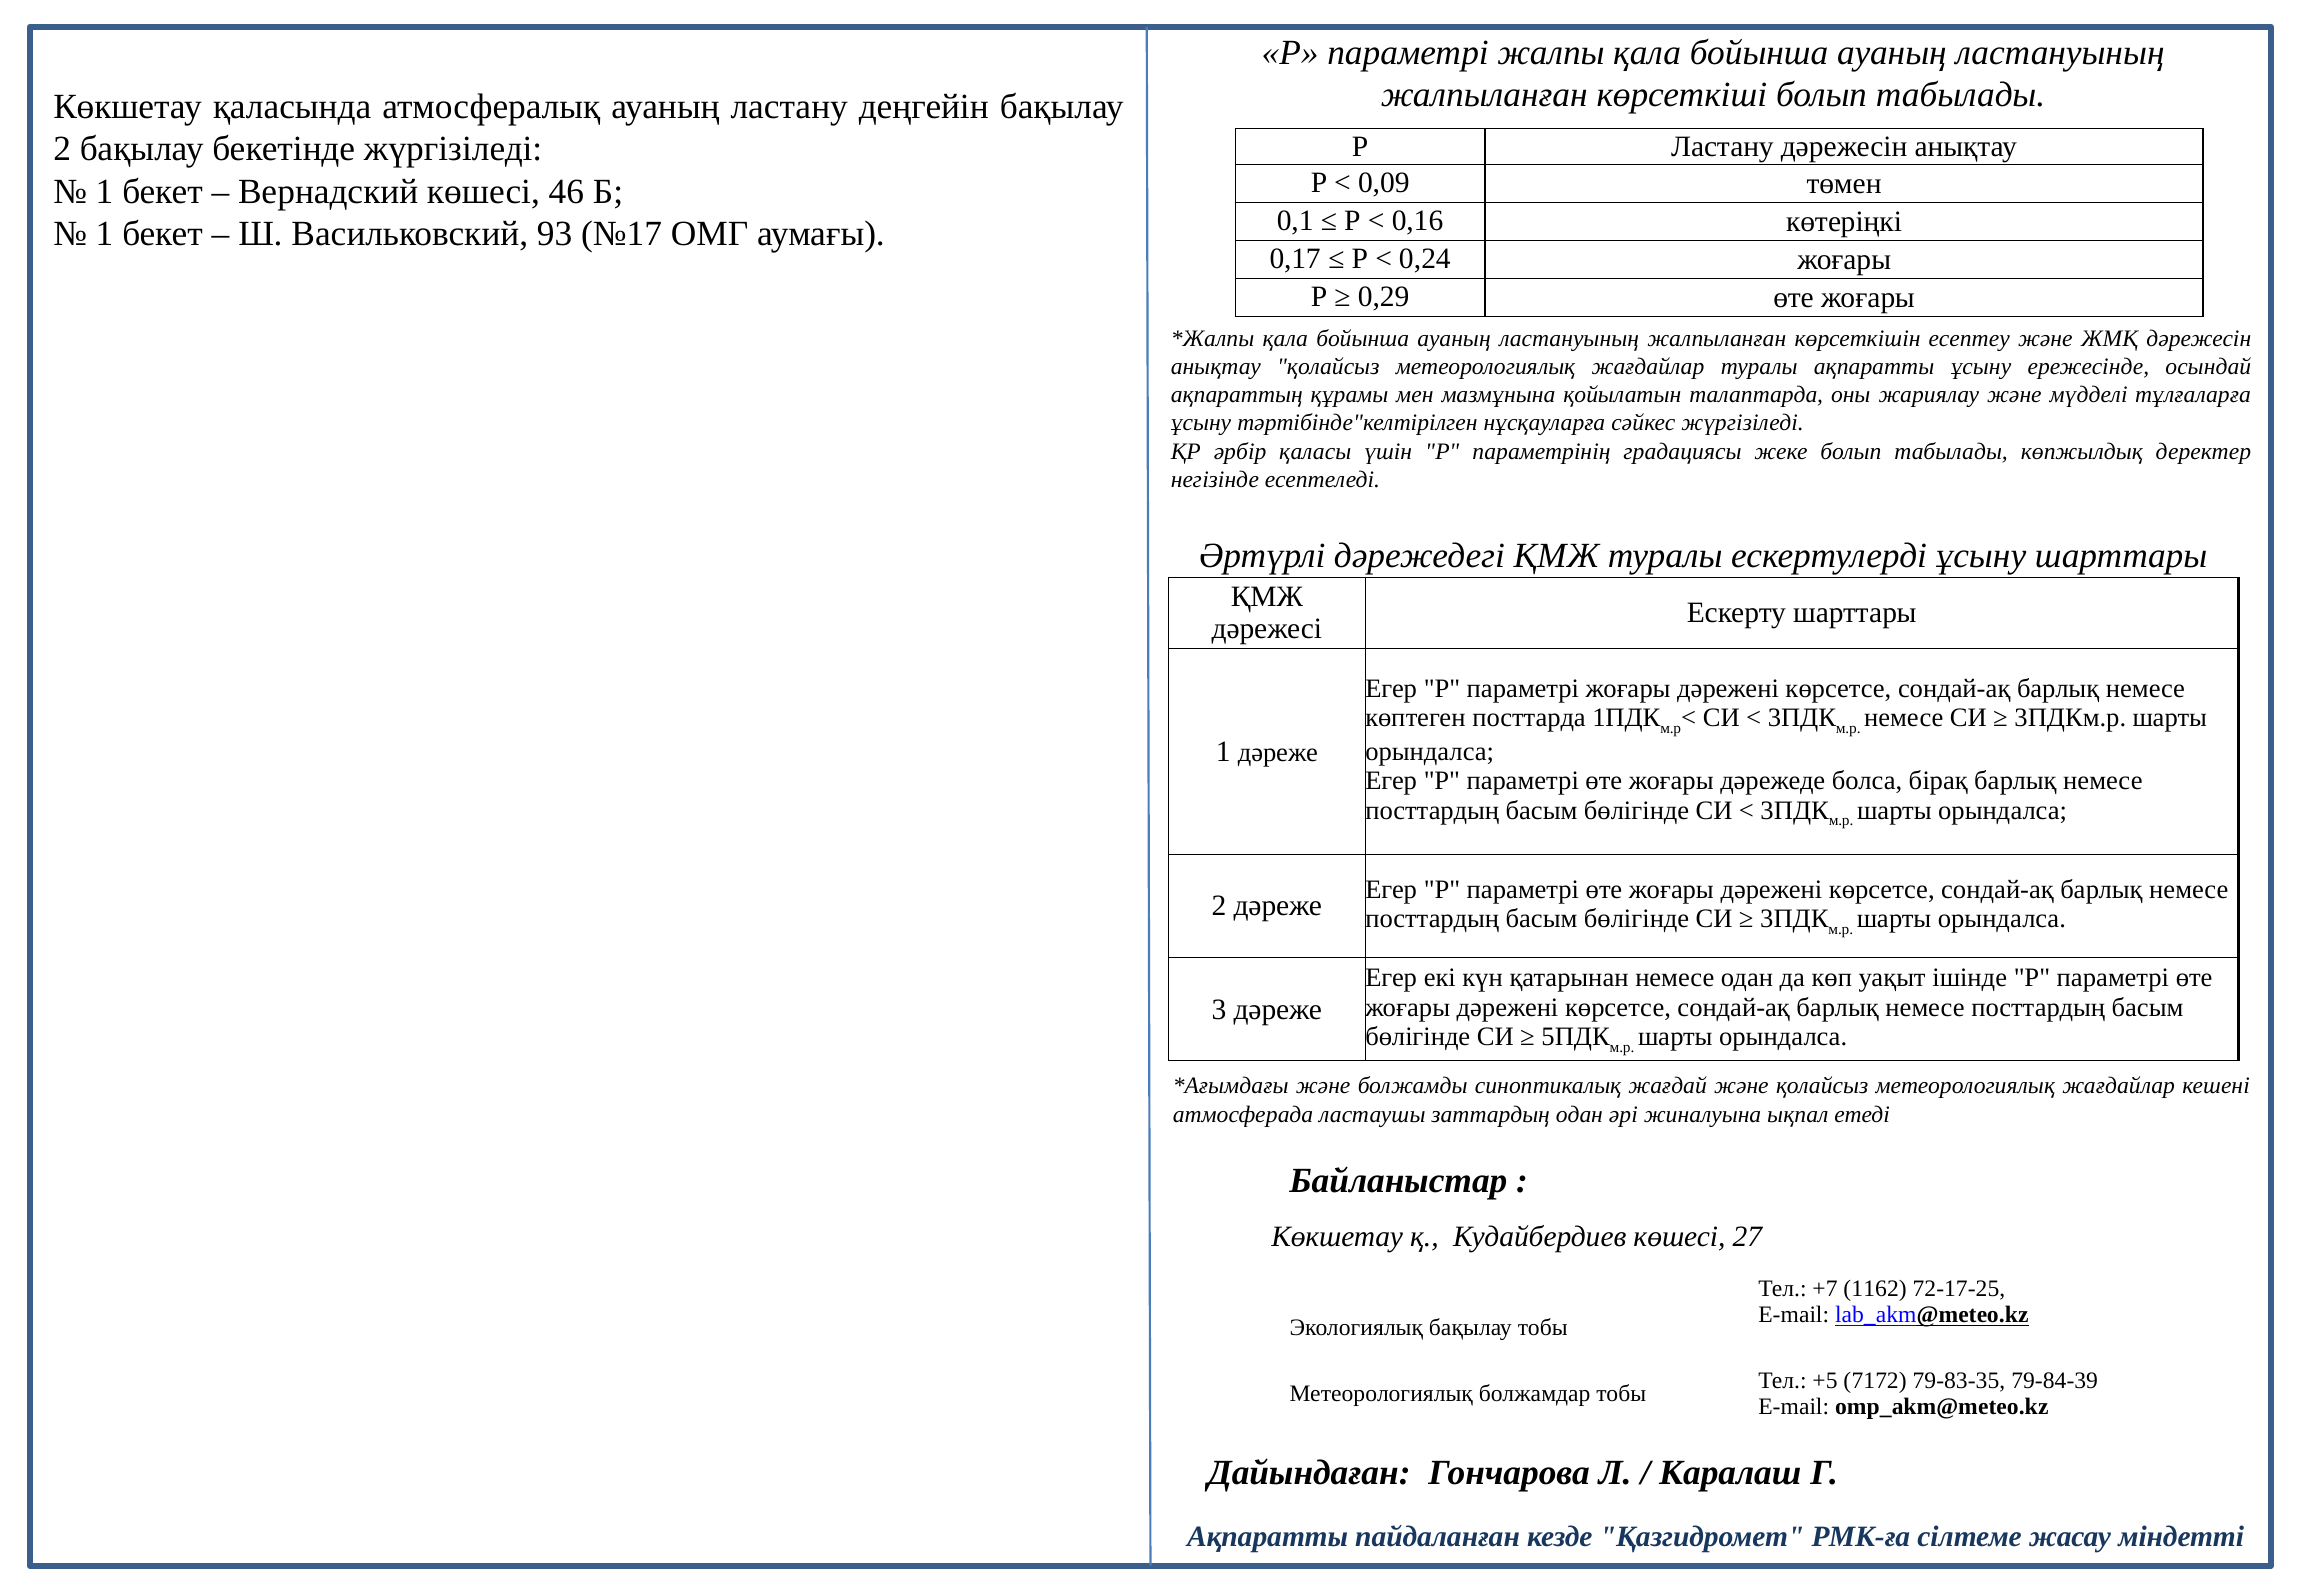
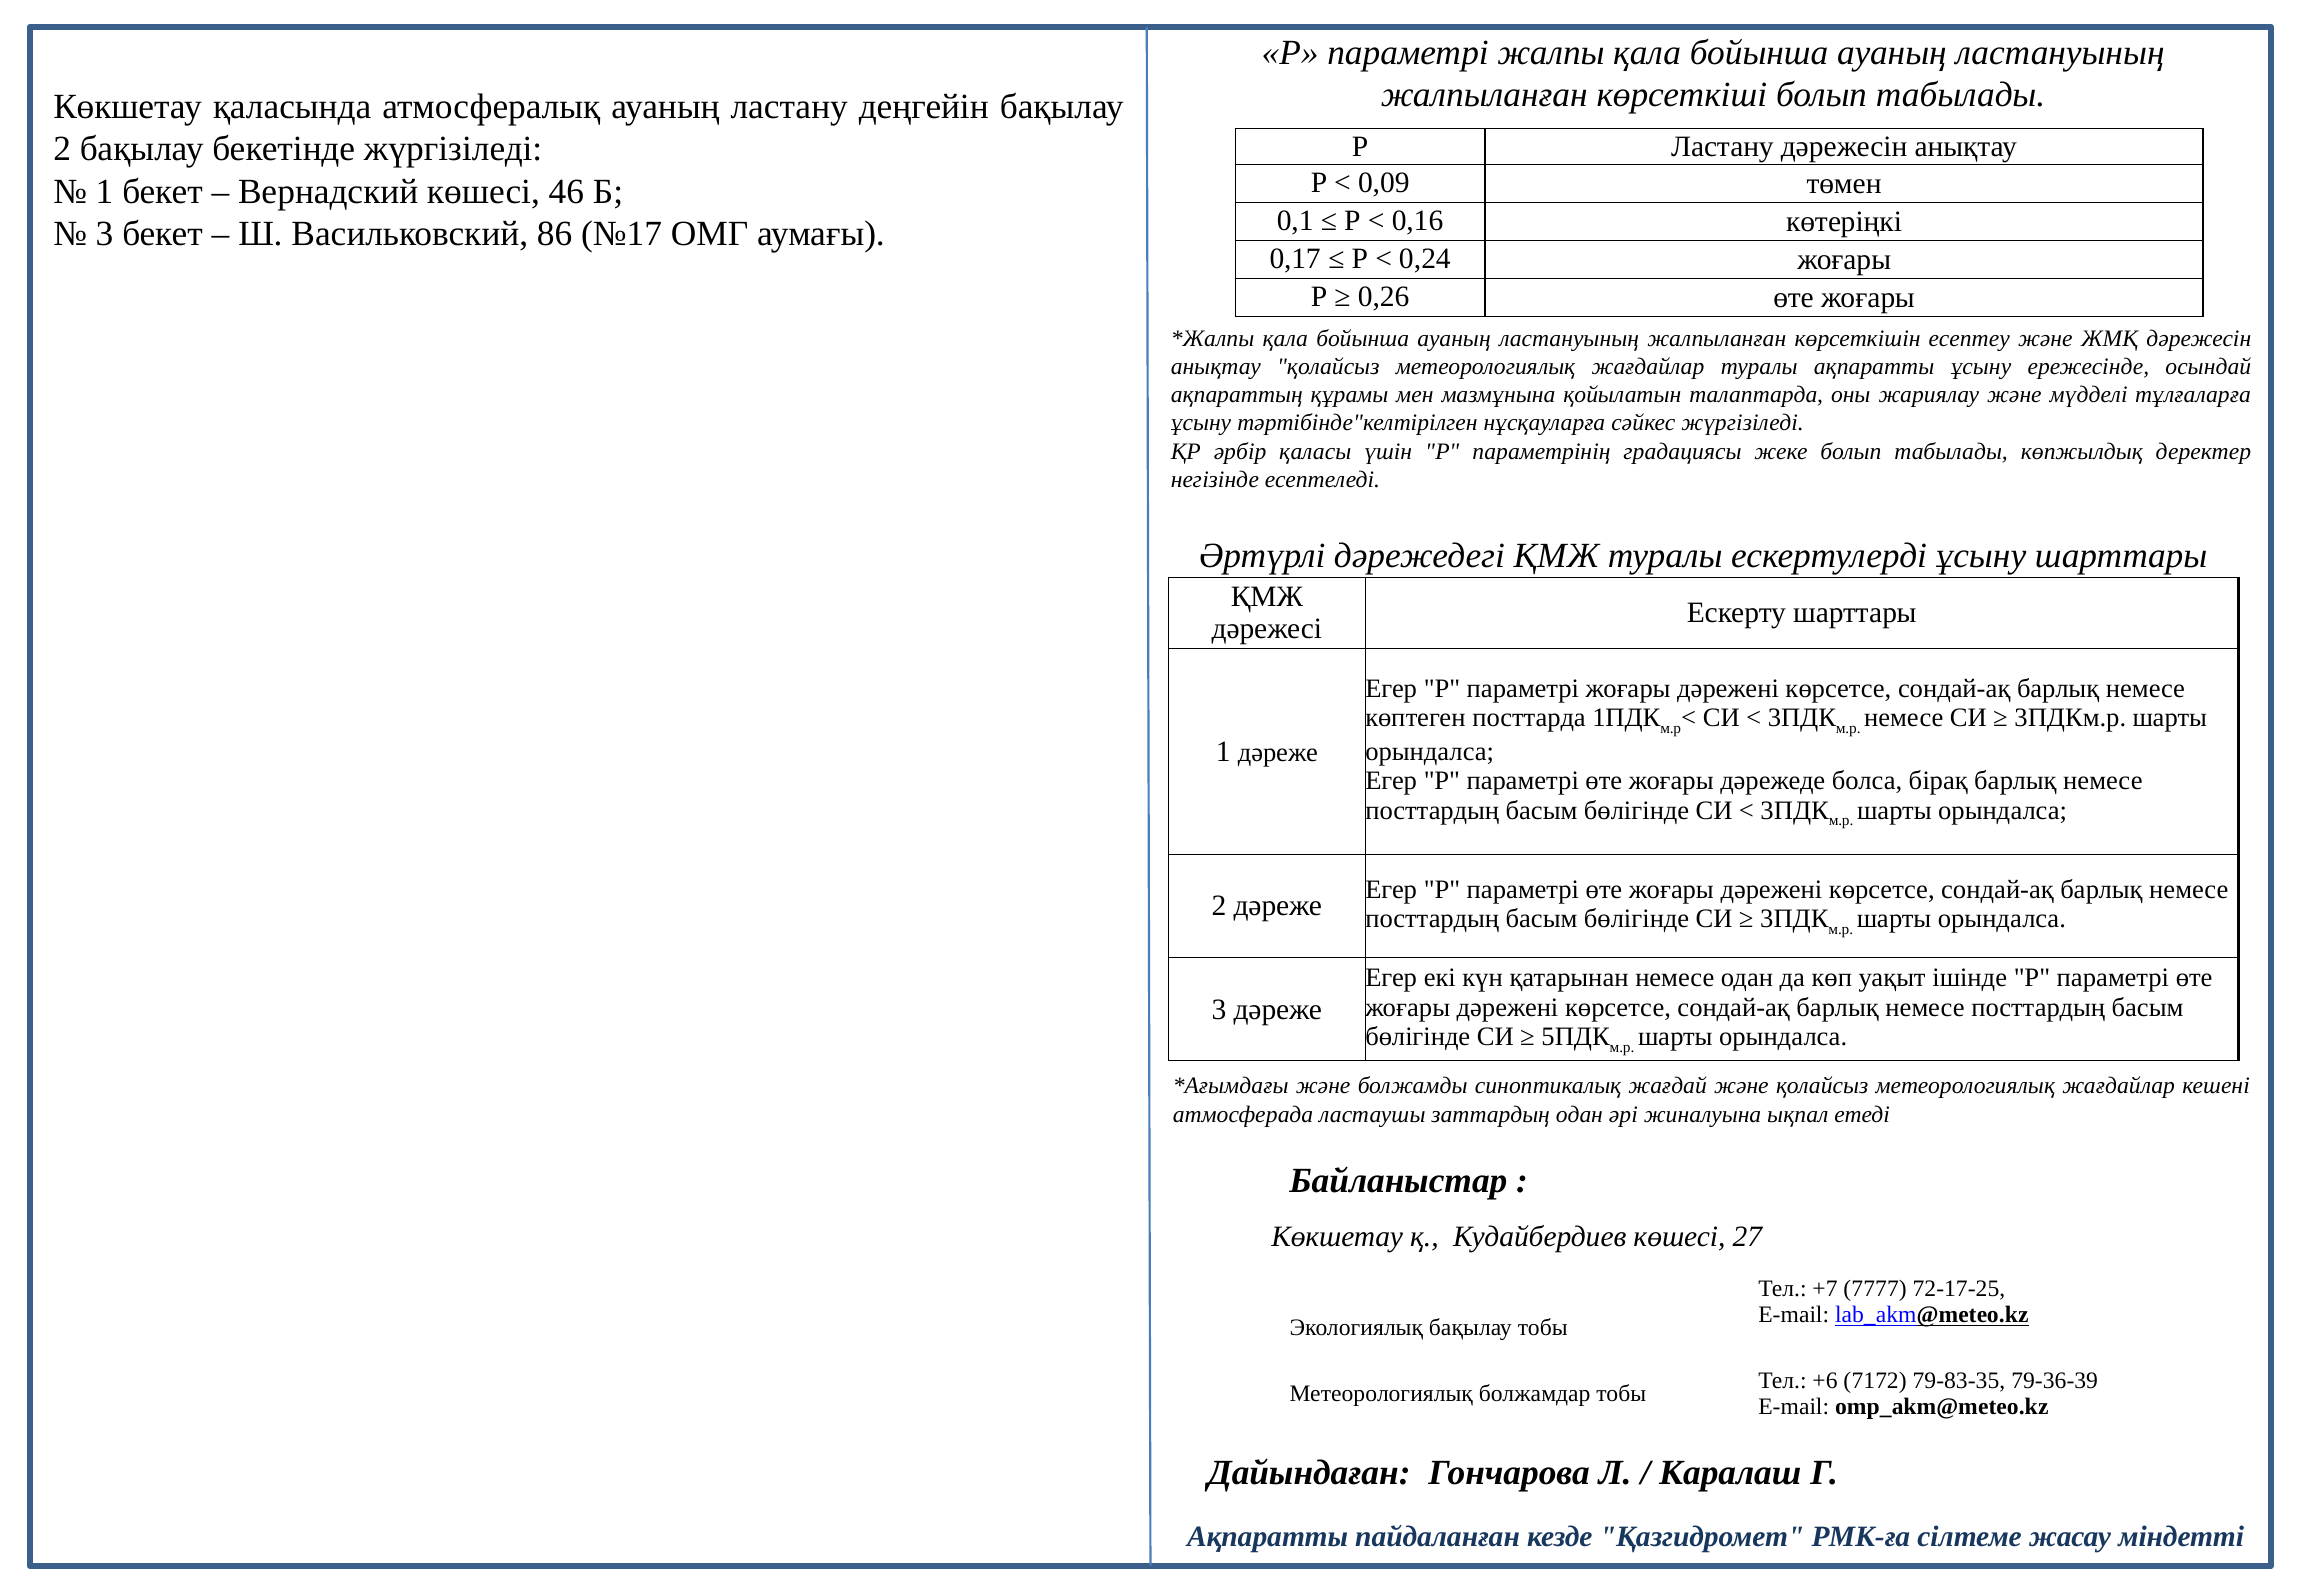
1 at (105, 234): 1 -> 3
93: 93 -> 86
0,29: 0,29 -> 0,26
1162: 1162 -> 7777
+5: +5 -> +6
79-84-39: 79-84-39 -> 79-36-39
